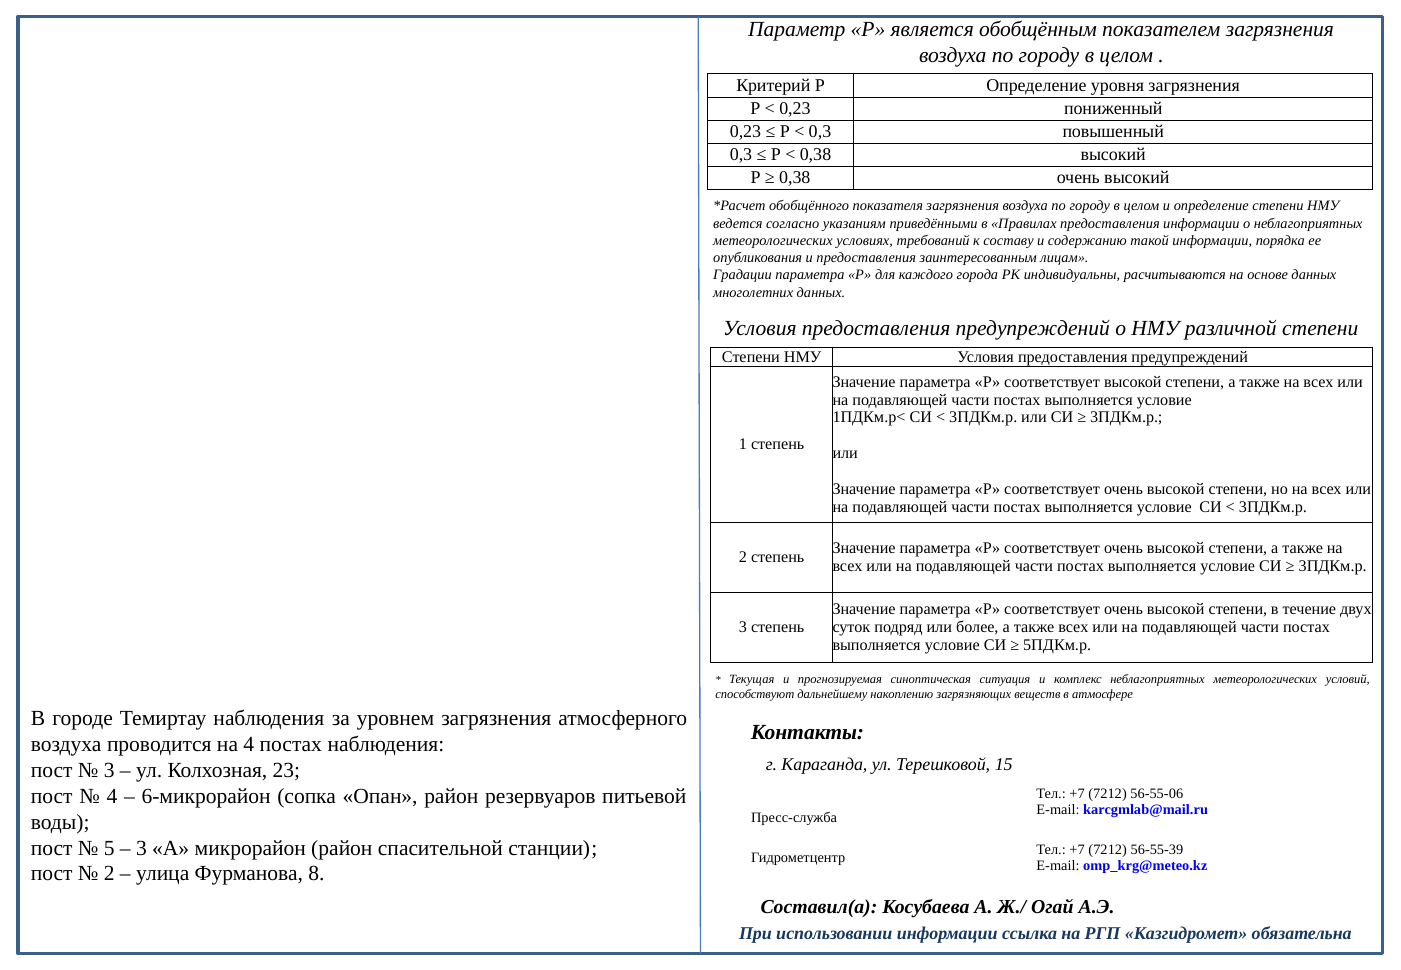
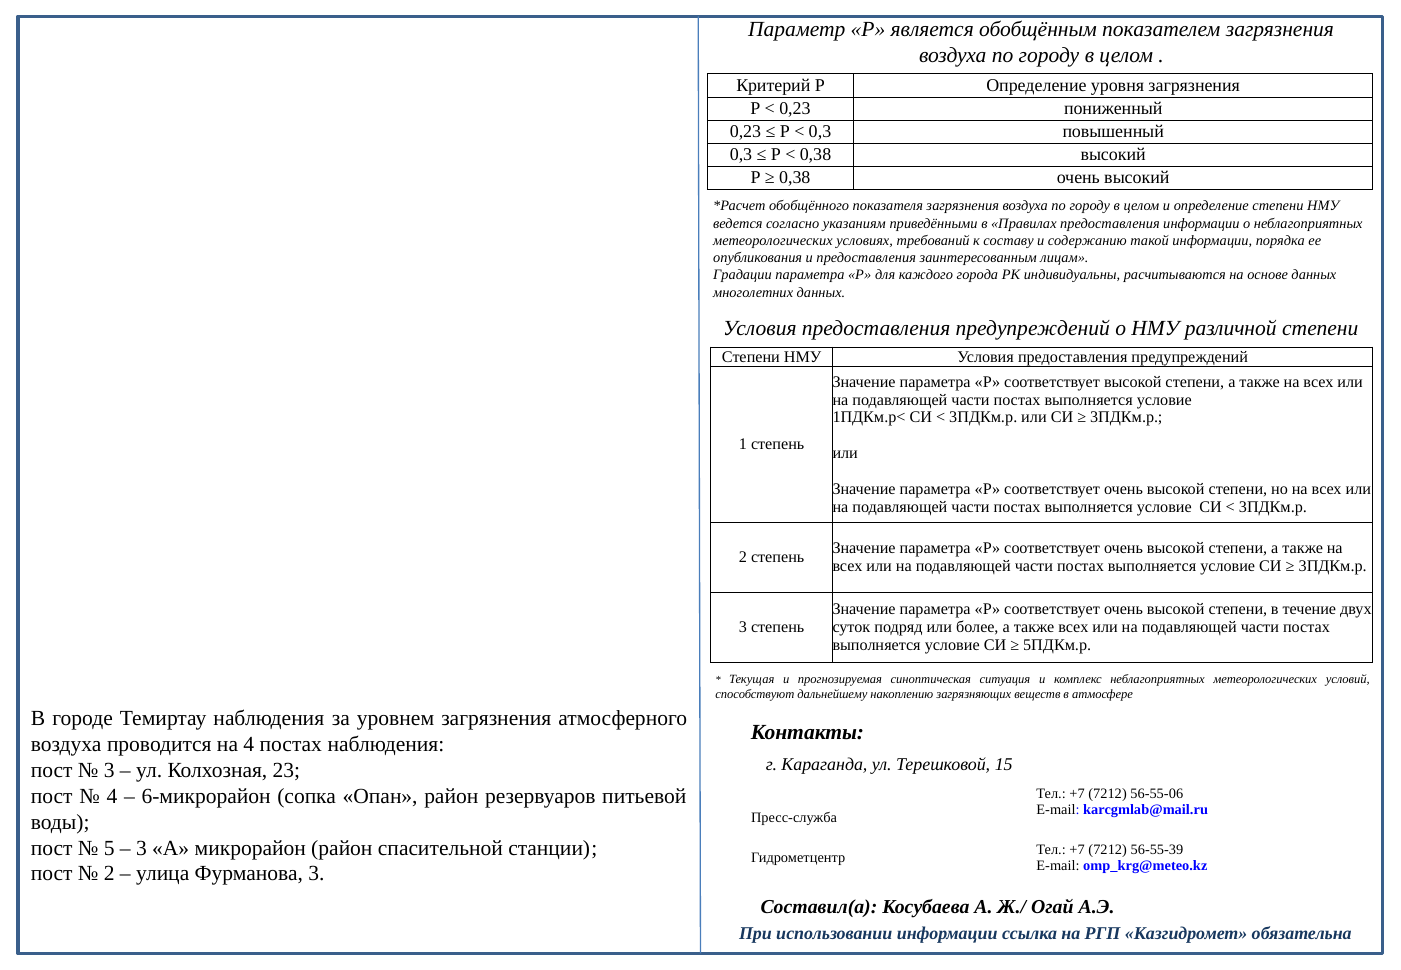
Фурманова 8: 8 -> 3
